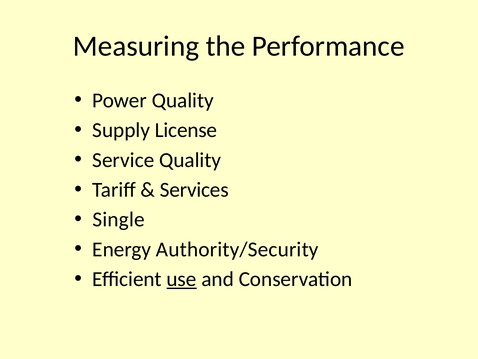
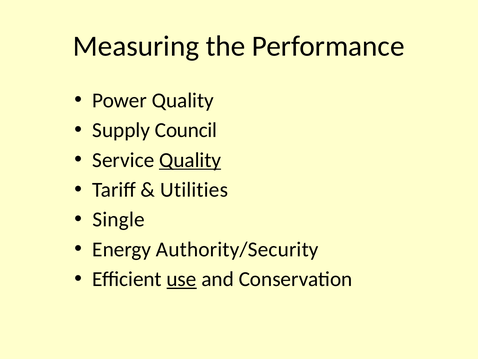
License: License -> Council
Quality at (190, 160) underline: none -> present
Services: Services -> Utilities
